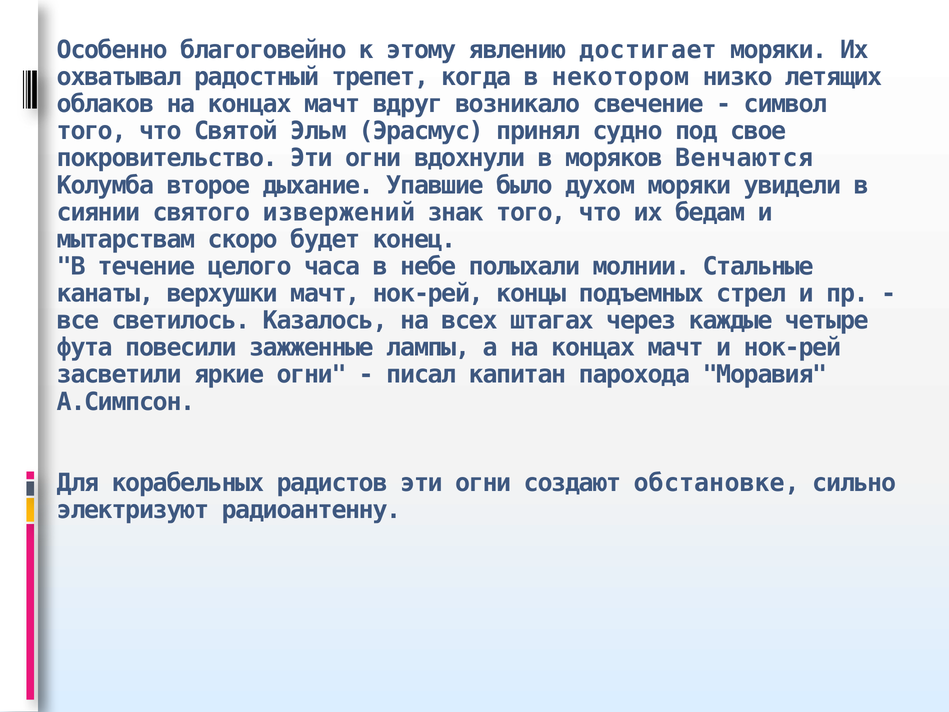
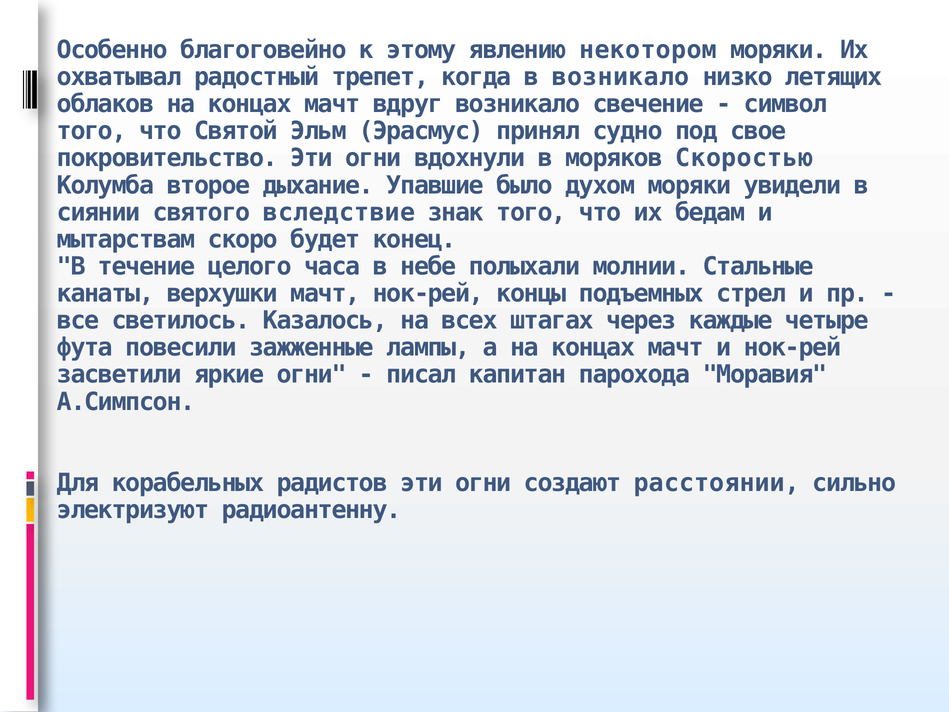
достигает: достигает -> некотором
в некотором: некотором -> возникало
Венчаются: Венчаются -> Скоростью
извержений: извержений -> вследствие
обстановке: обстановке -> расстоянии
